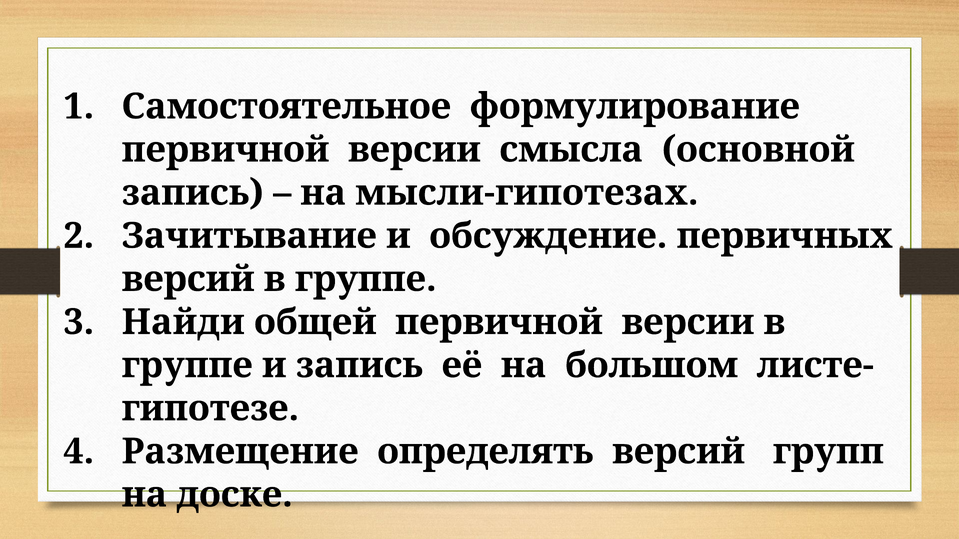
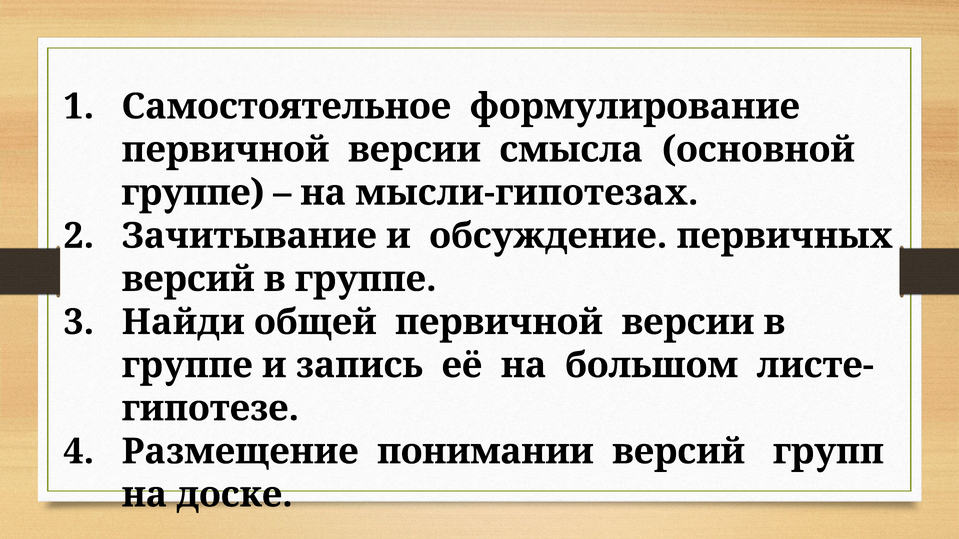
запись at (193, 193): запись -> группе
определять: определять -> понимании
